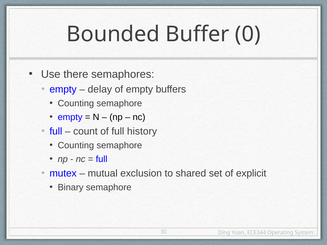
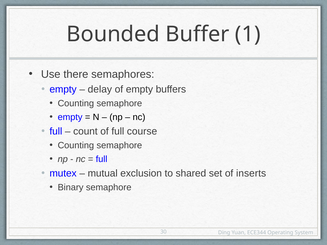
0: 0 -> 1
history: history -> course
explicit: explicit -> inserts
